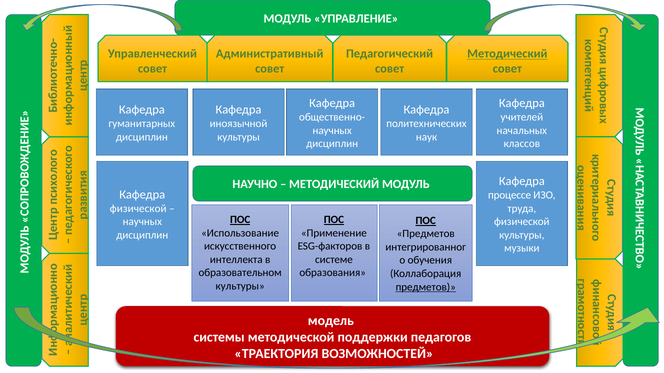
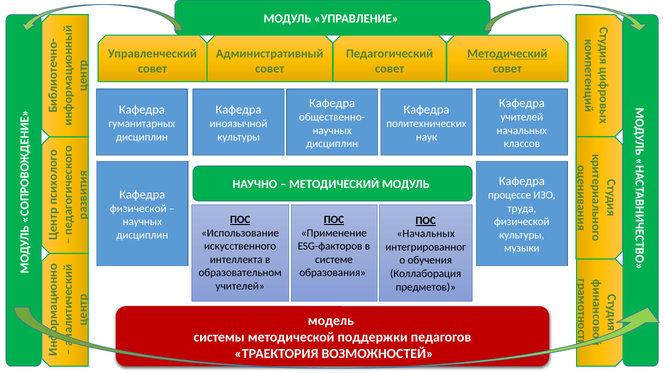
Предметов at (426, 234): Предметов -> Начальных
культуры at (240, 286): культуры -> учителей
предметов at (426, 287) underline: present -> none
